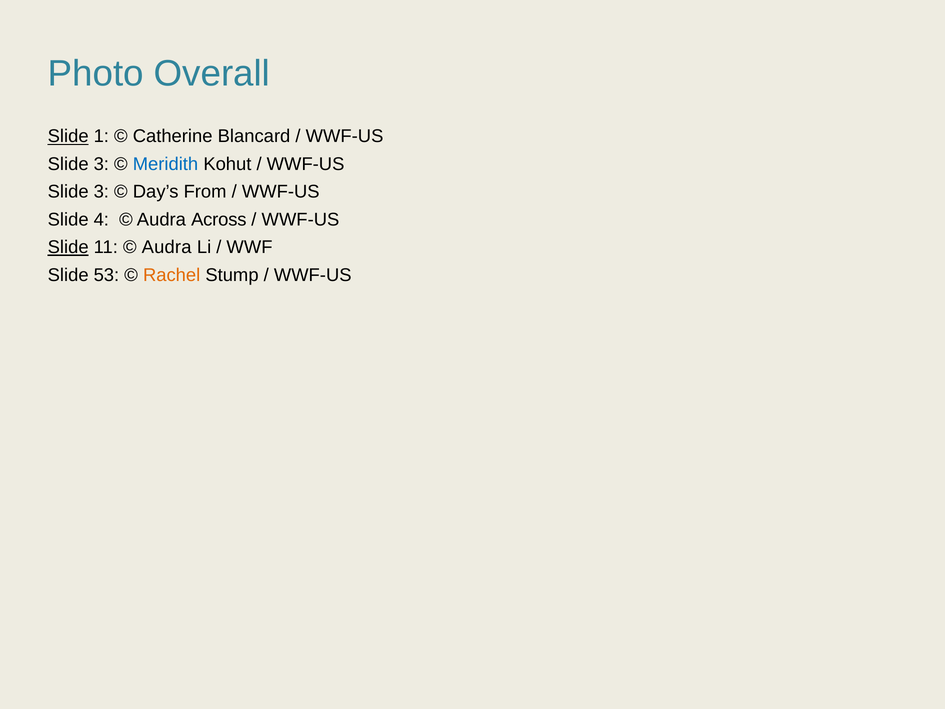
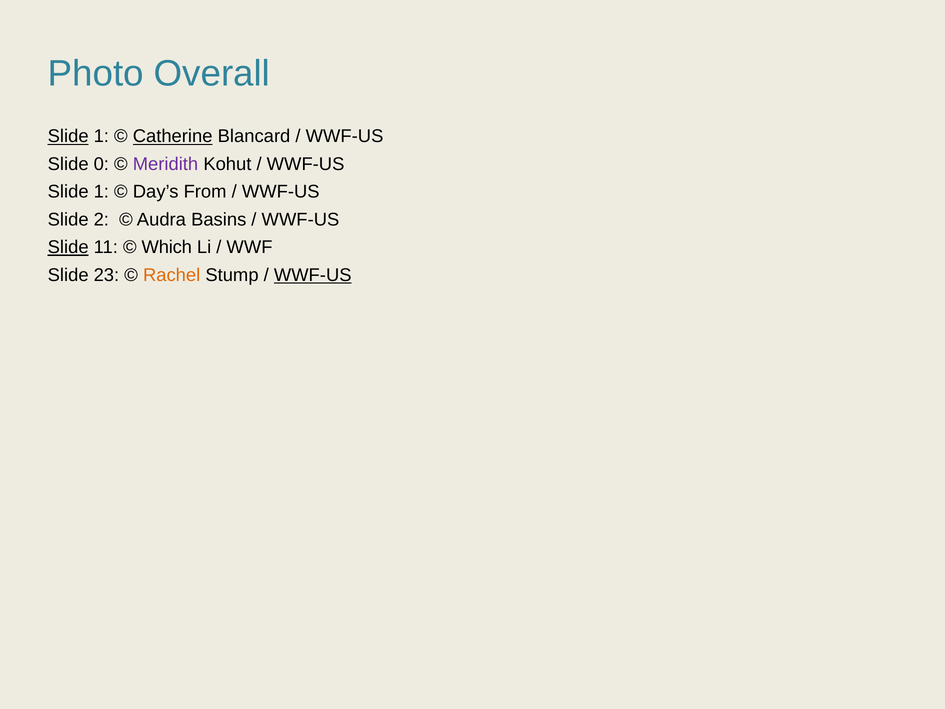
Catherine underline: none -> present
3 at (101, 164): 3 -> 0
Meridith colour: blue -> purple
3 at (101, 192): 3 -> 1
4: 4 -> 2
Across: Across -> Basins
Audra at (167, 247): Audra -> Which
53: 53 -> 23
WWF-US at (313, 275) underline: none -> present
